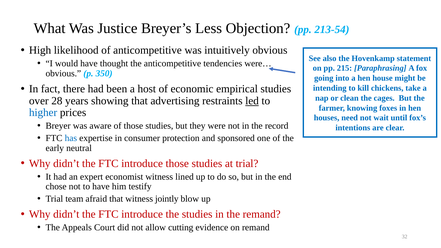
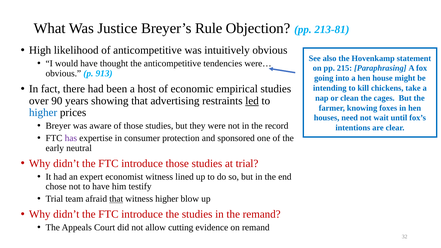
Less: Less -> Rule
213-54: 213-54 -> 213-81
350: 350 -> 913
28: 28 -> 90
has colour: blue -> purple
that at (116, 199) underline: none -> present
witness jointly: jointly -> higher
